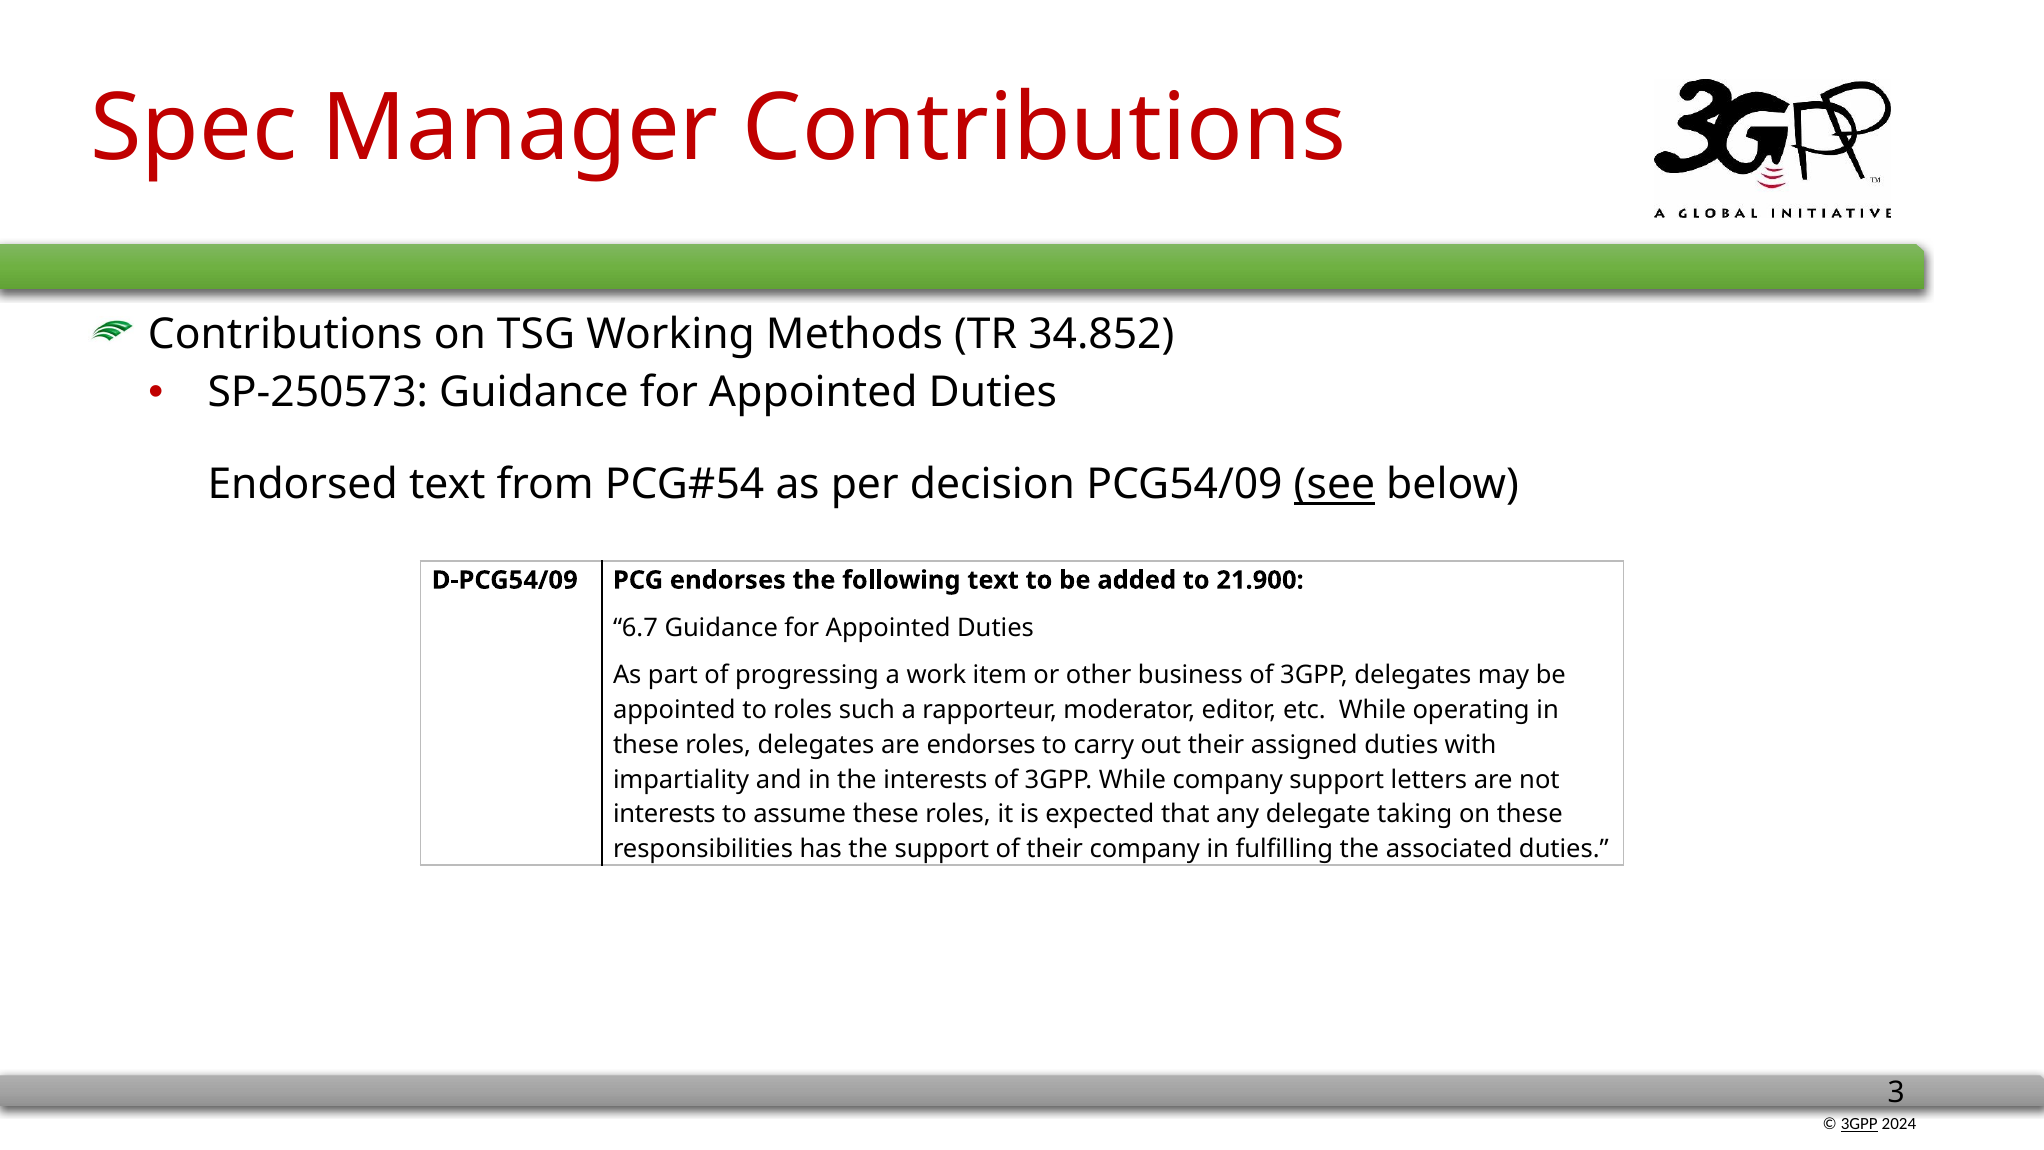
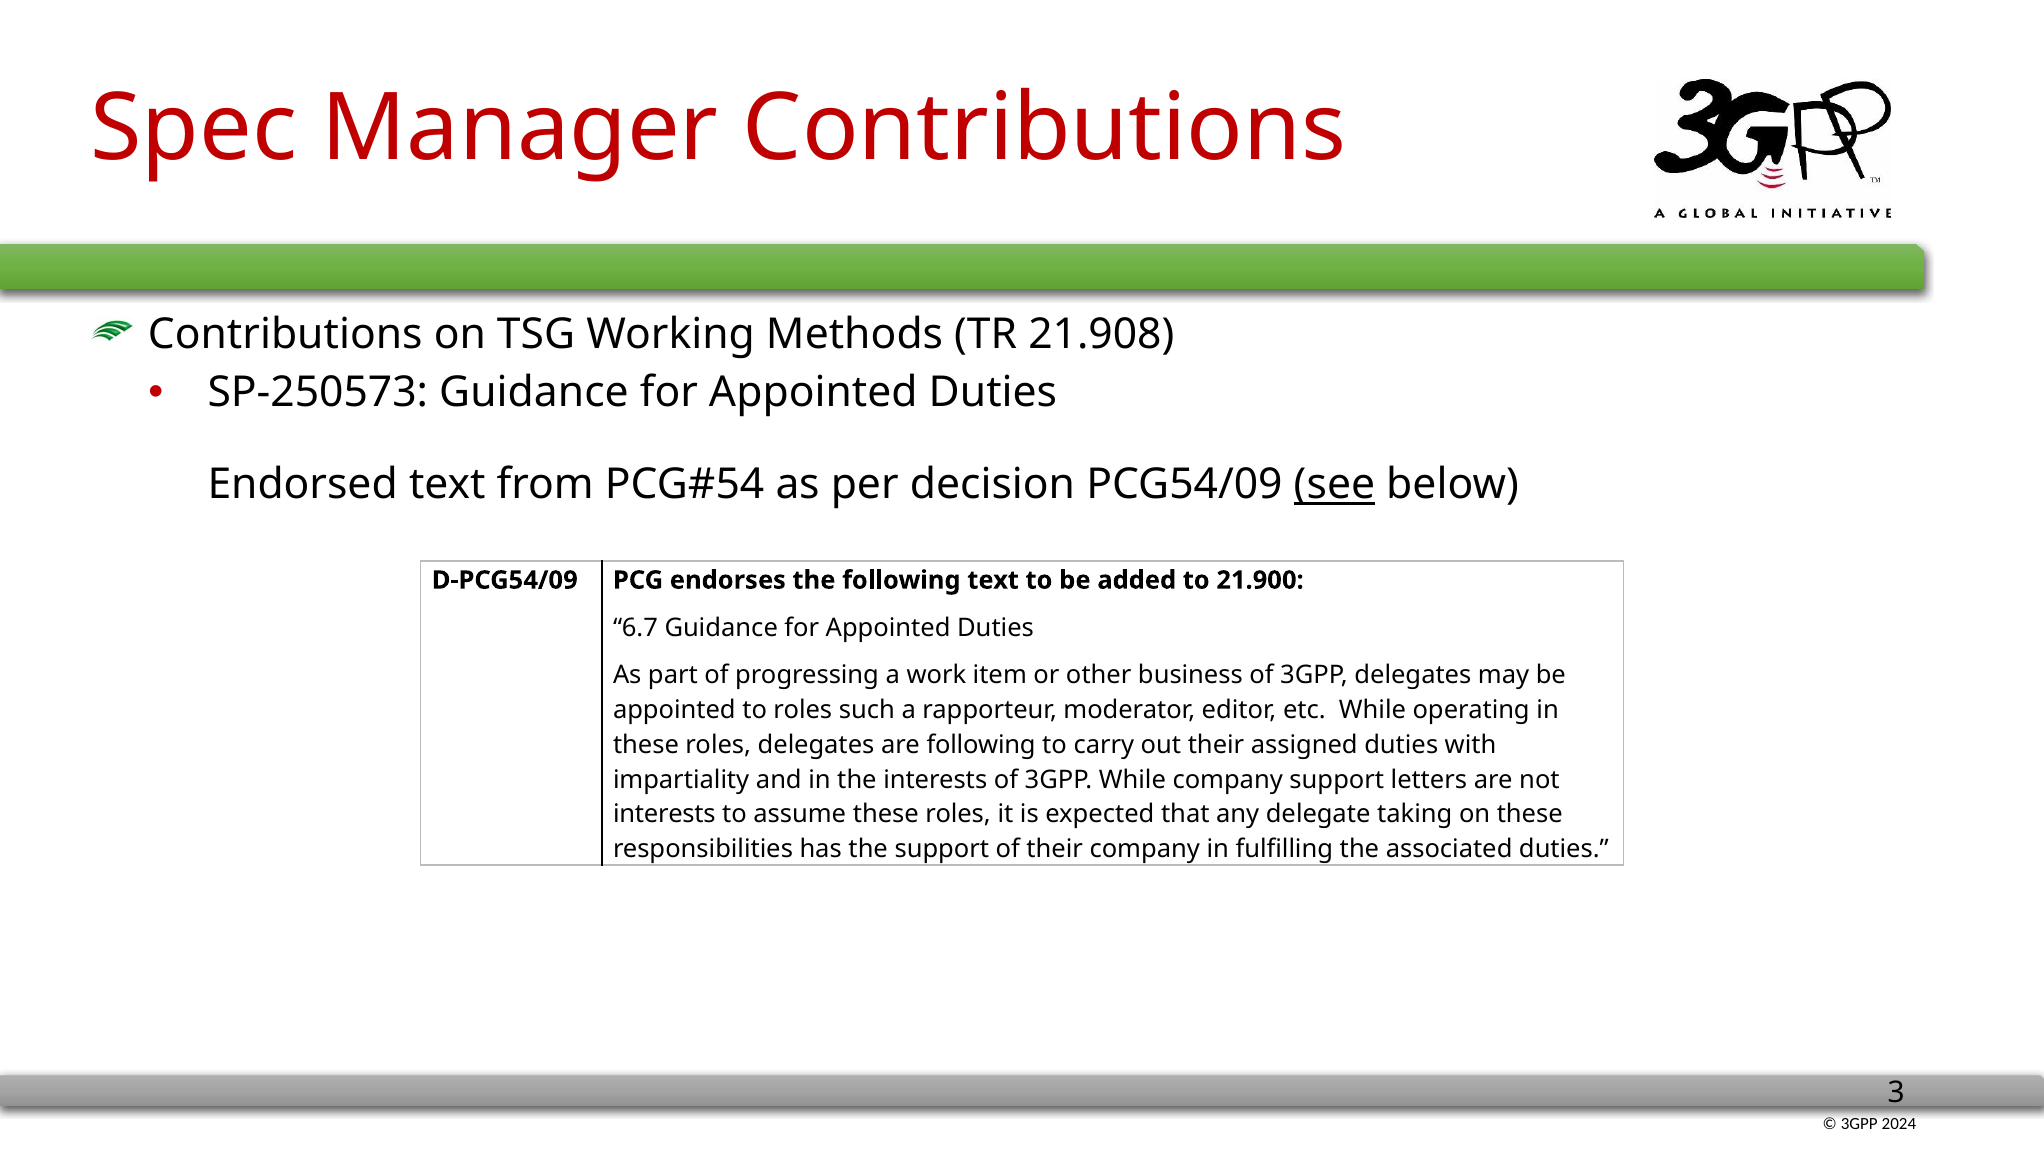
34.852: 34.852 -> 21.908
are endorses: endorses -> following
3GPP at (1859, 1124) underline: present -> none
